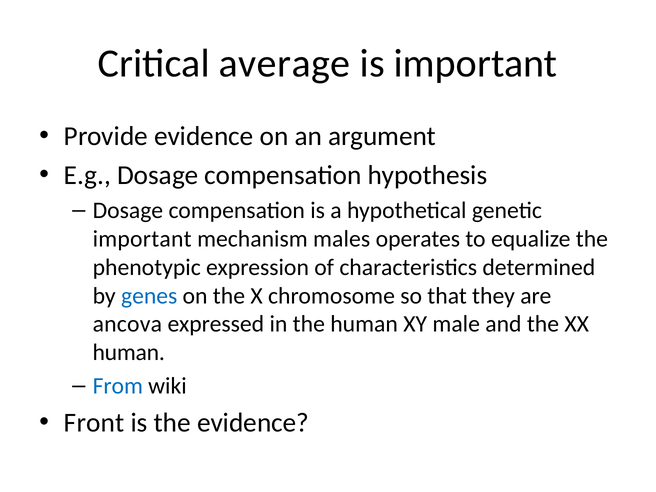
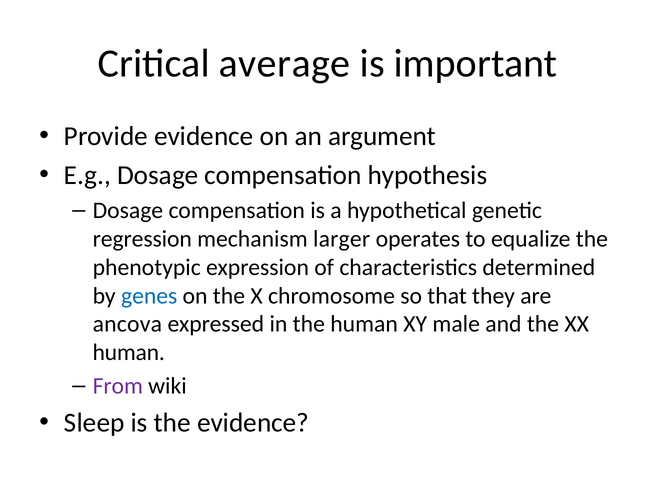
important at (142, 239): important -> regression
males: males -> larger
From colour: blue -> purple
Front: Front -> Sleep
